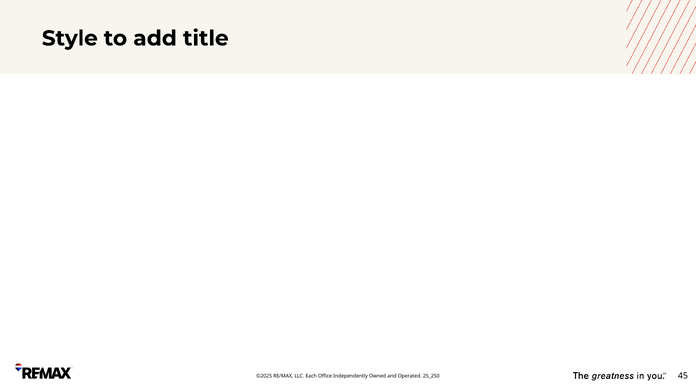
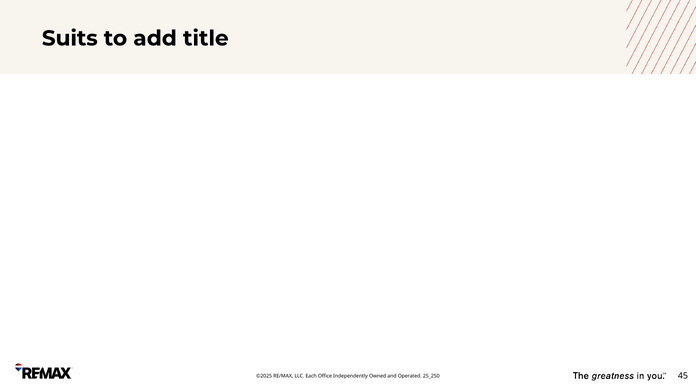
Style: Style -> Suits
